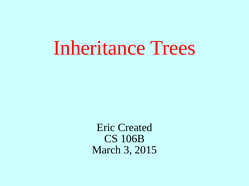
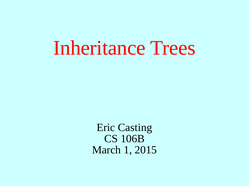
Created: Created -> Casting
3: 3 -> 1
